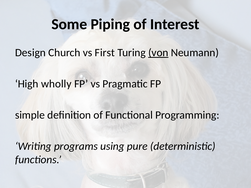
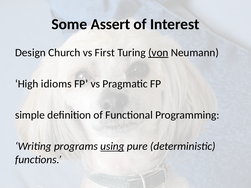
Piping: Piping -> Assert
wholly: wholly -> idioms
using underline: none -> present
